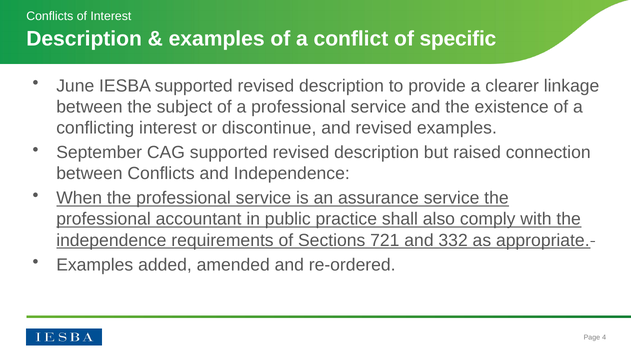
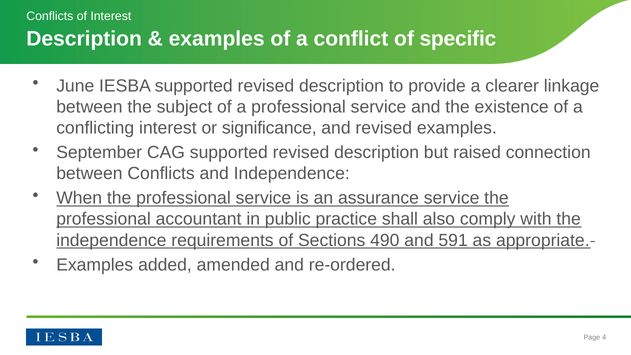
discontinue: discontinue -> significance
721: 721 -> 490
332: 332 -> 591
